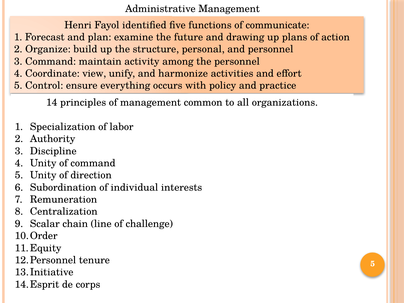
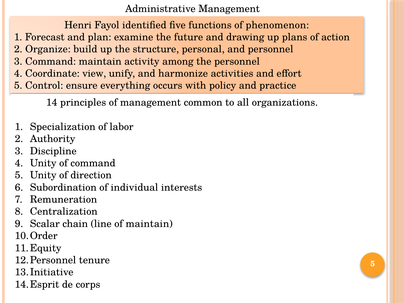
communicate: communicate -> phenomenon
of challenge: challenge -> maintain
